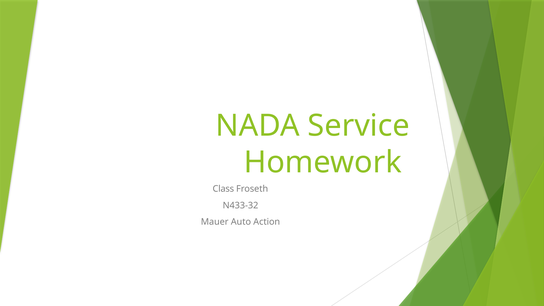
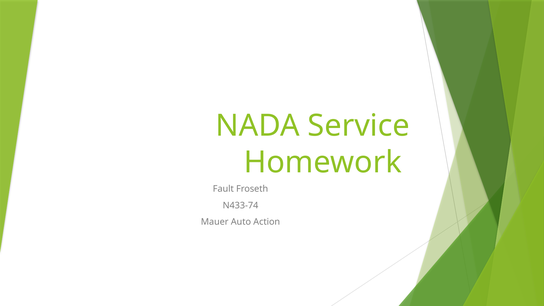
Class: Class -> Fault
N433-32: N433-32 -> N433-74
